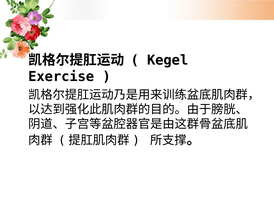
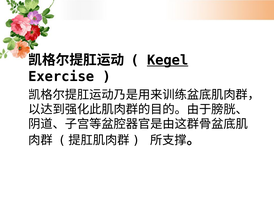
Kegel underline: none -> present
